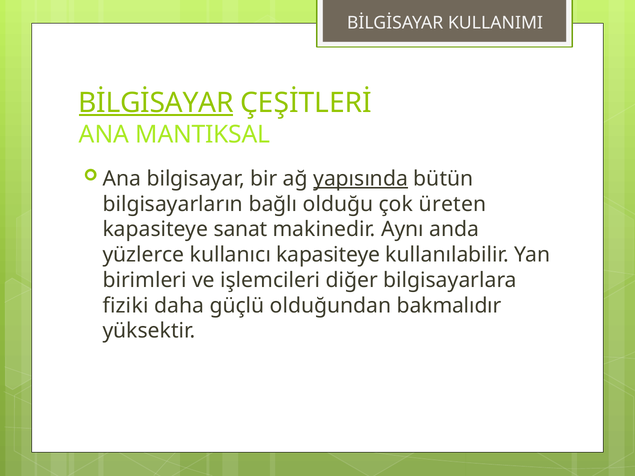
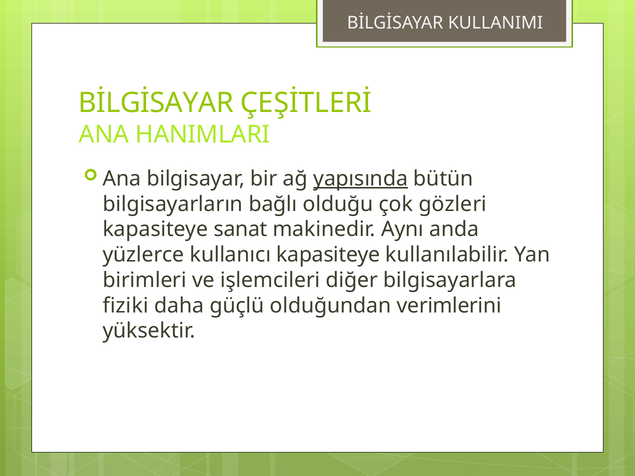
BİLGİSAYAR at (156, 103) underline: present -> none
MANTIKSAL: MANTIKSAL -> HANIMLARI
üreten: üreten -> gözleri
bakmalıdır: bakmalıdır -> verimlerini
